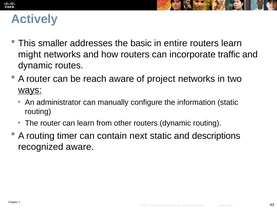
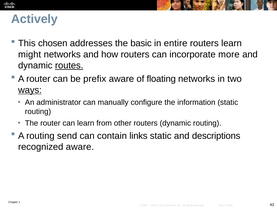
smaller: smaller -> chosen
traffic: traffic -> more
routes underline: none -> present
reach: reach -> prefix
project: project -> floating
timer: timer -> send
next: next -> links
